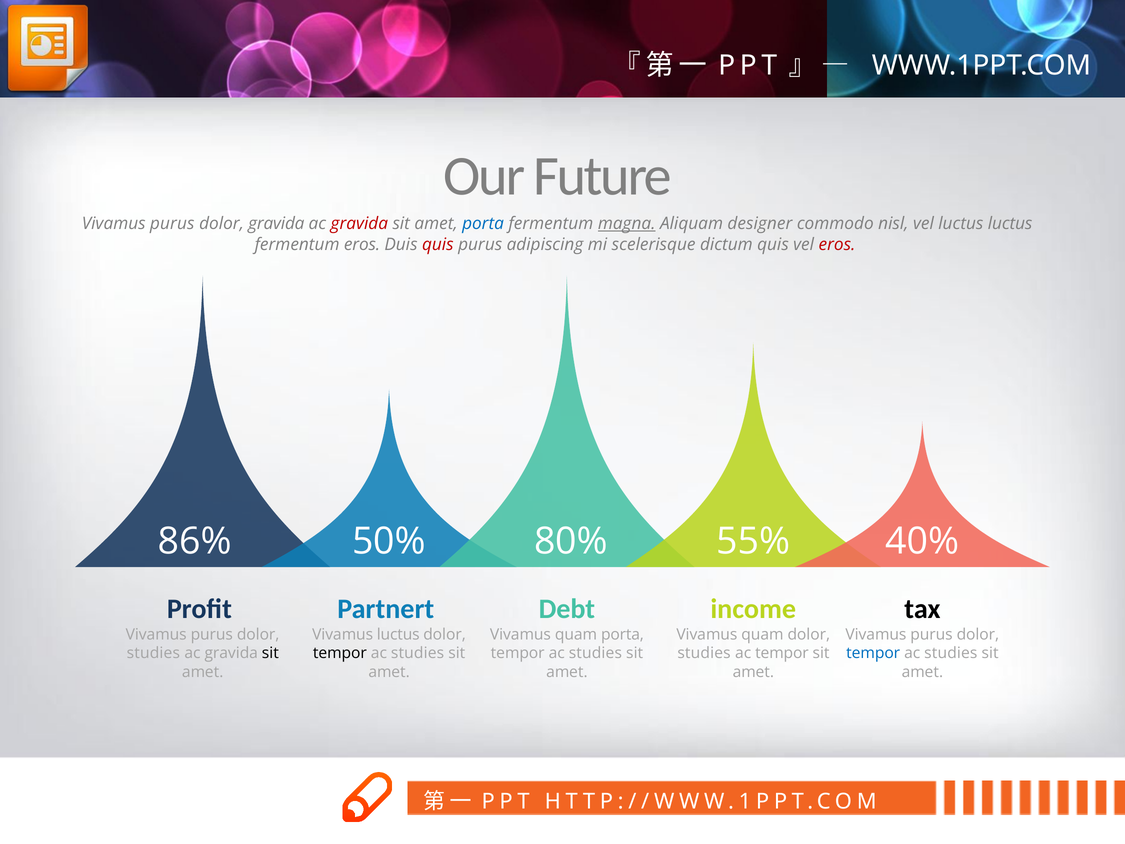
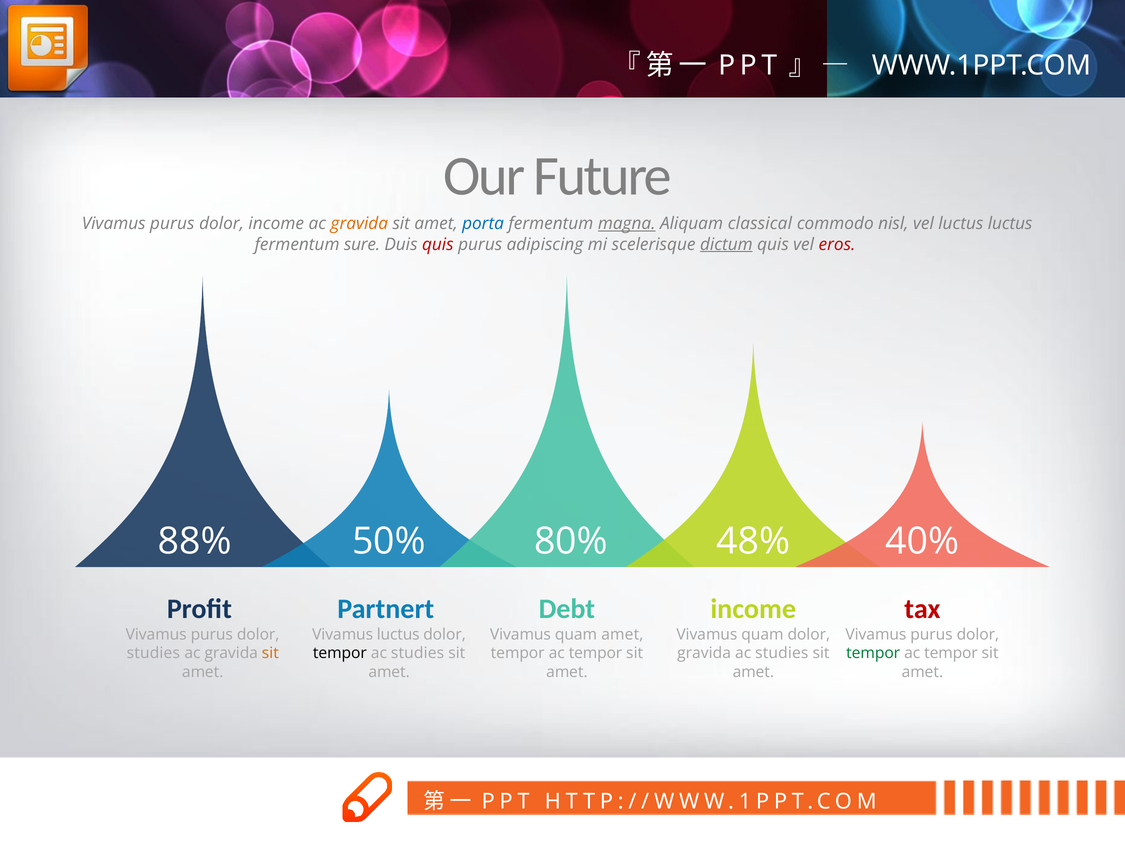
dolor gravida: gravida -> income
gravida at (359, 224) colour: red -> orange
designer: designer -> classical
fermentum eros: eros -> sure
dictum underline: none -> present
86%: 86% -> 88%
55%: 55% -> 48%
tax colour: black -> red
quam porta: porta -> amet
sit at (270, 653) colour: black -> orange
studies at (595, 653): studies -> tempor
studies at (704, 653): studies -> gravida
tempor at (782, 653): tempor -> studies
tempor at (873, 653) colour: blue -> green
studies at (951, 653): studies -> tempor
